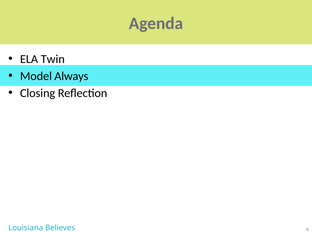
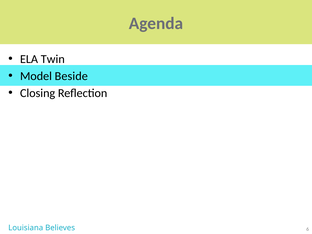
Always: Always -> Beside
